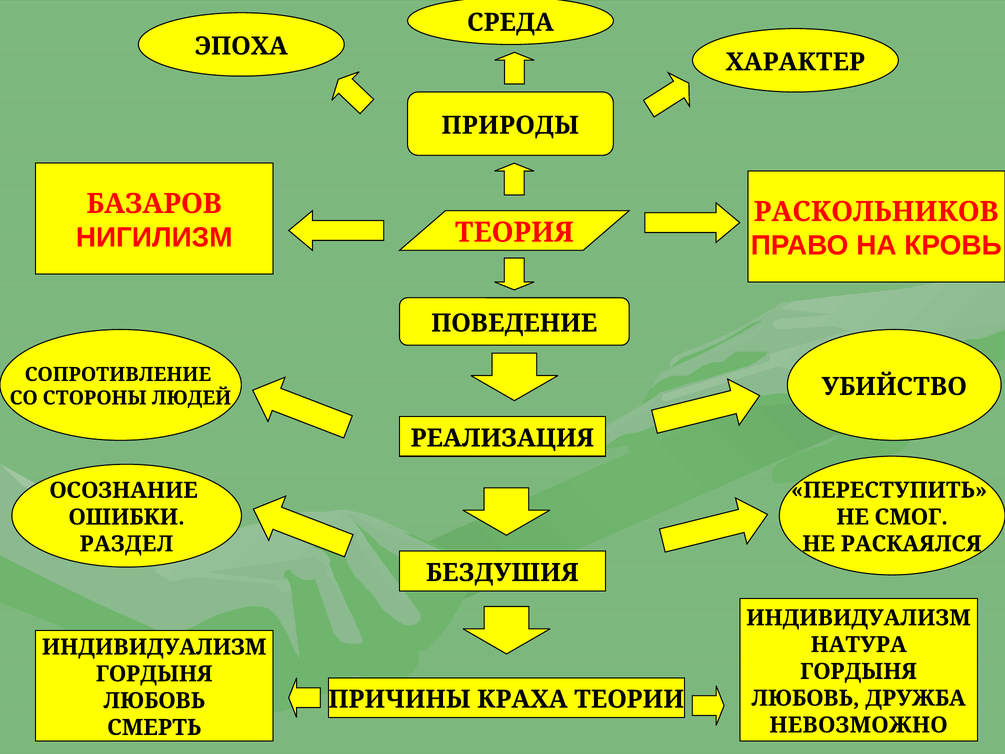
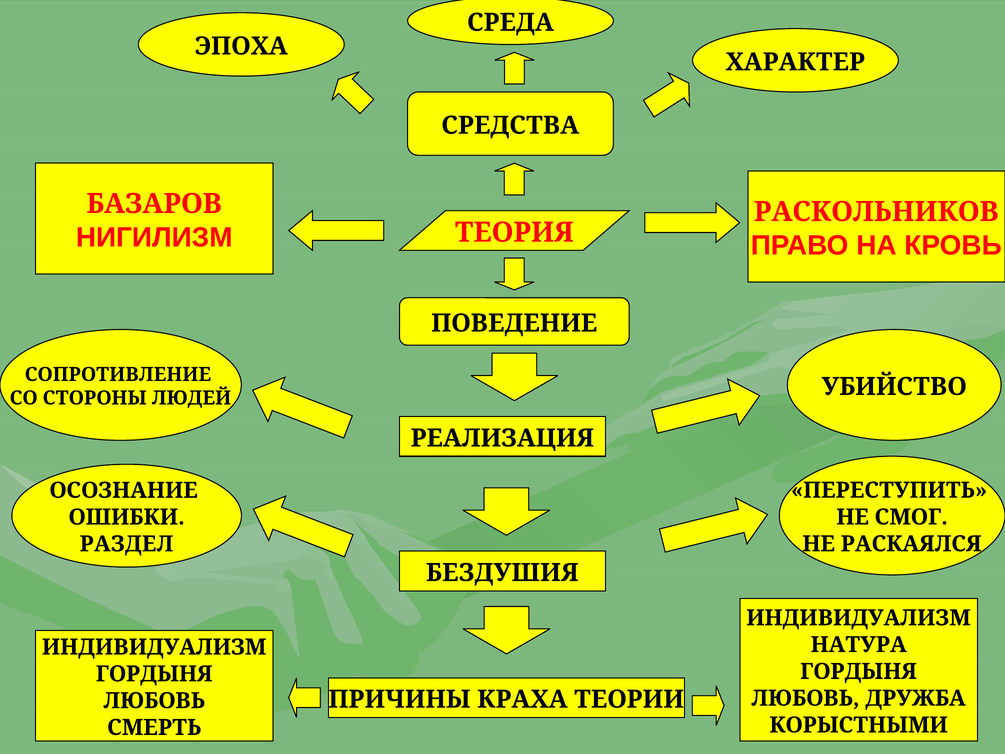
ПРИРОДЫ: ПРИРОДЫ -> СРЕДСТВА
НЕВОЗМОЖНО: НЕВОЗМОЖНО -> КОРЫСТНЫМИ
